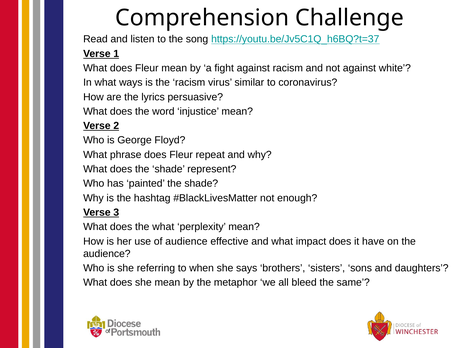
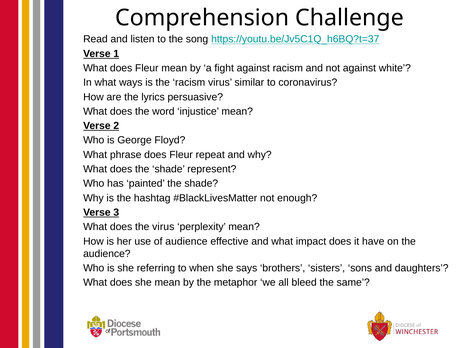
the what: what -> virus
